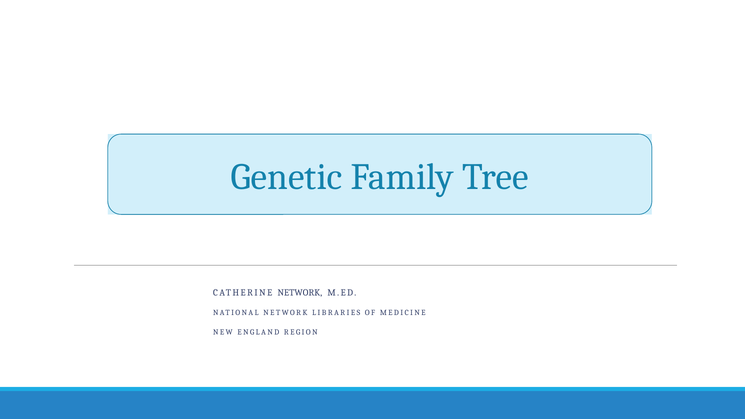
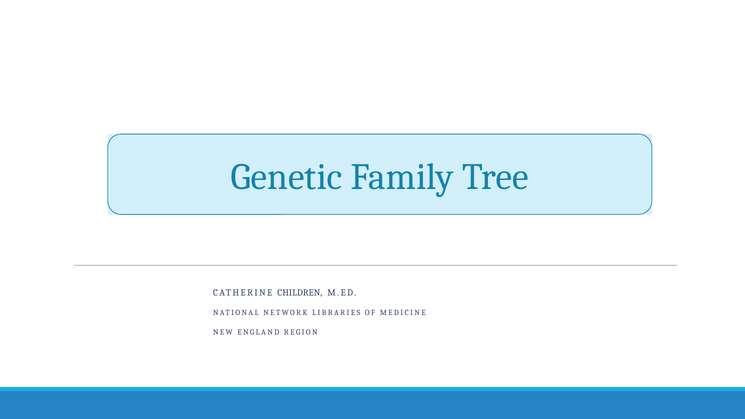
CATHERINE NETWORK: NETWORK -> CHILDREN
